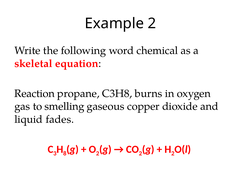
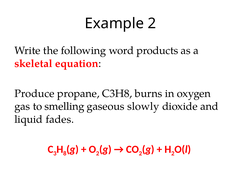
chemical: chemical -> products
Reaction: Reaction -> Produce
copper: copper -> slowly
